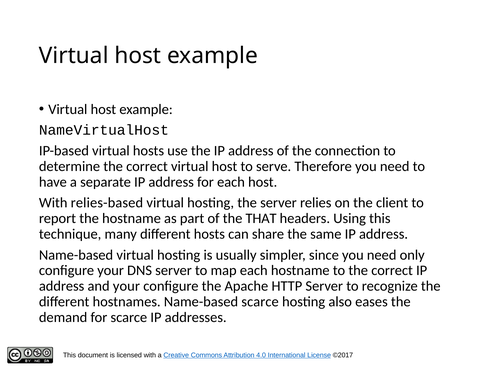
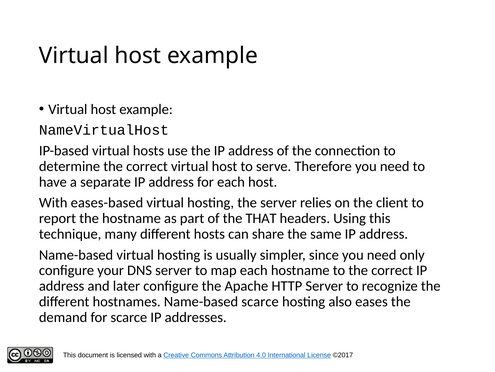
relies-based: relies-based -> eases-based
and your: your -> later
